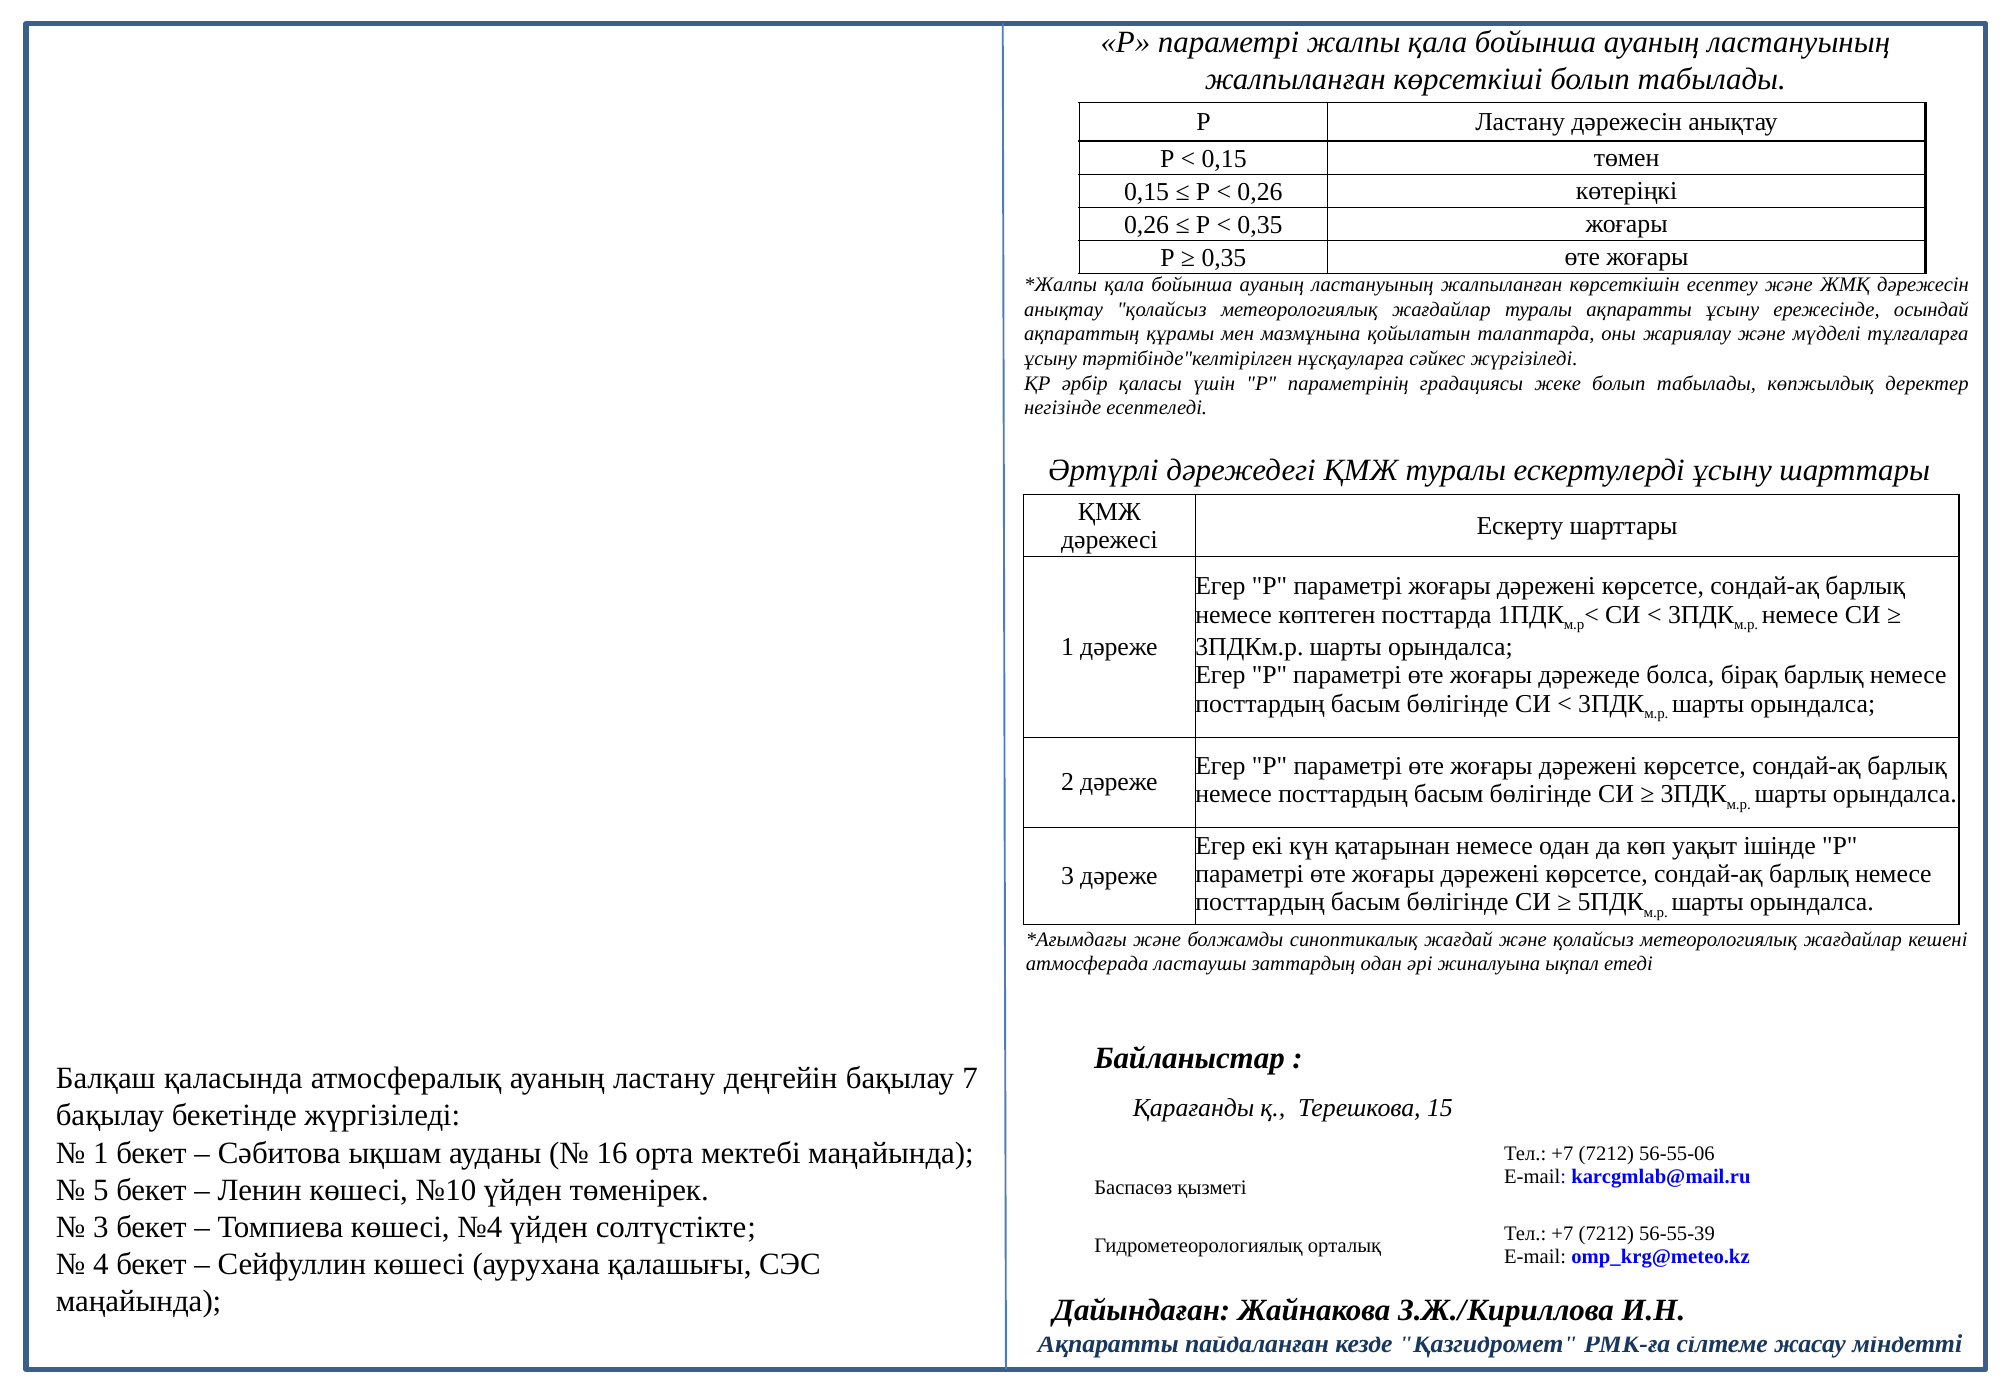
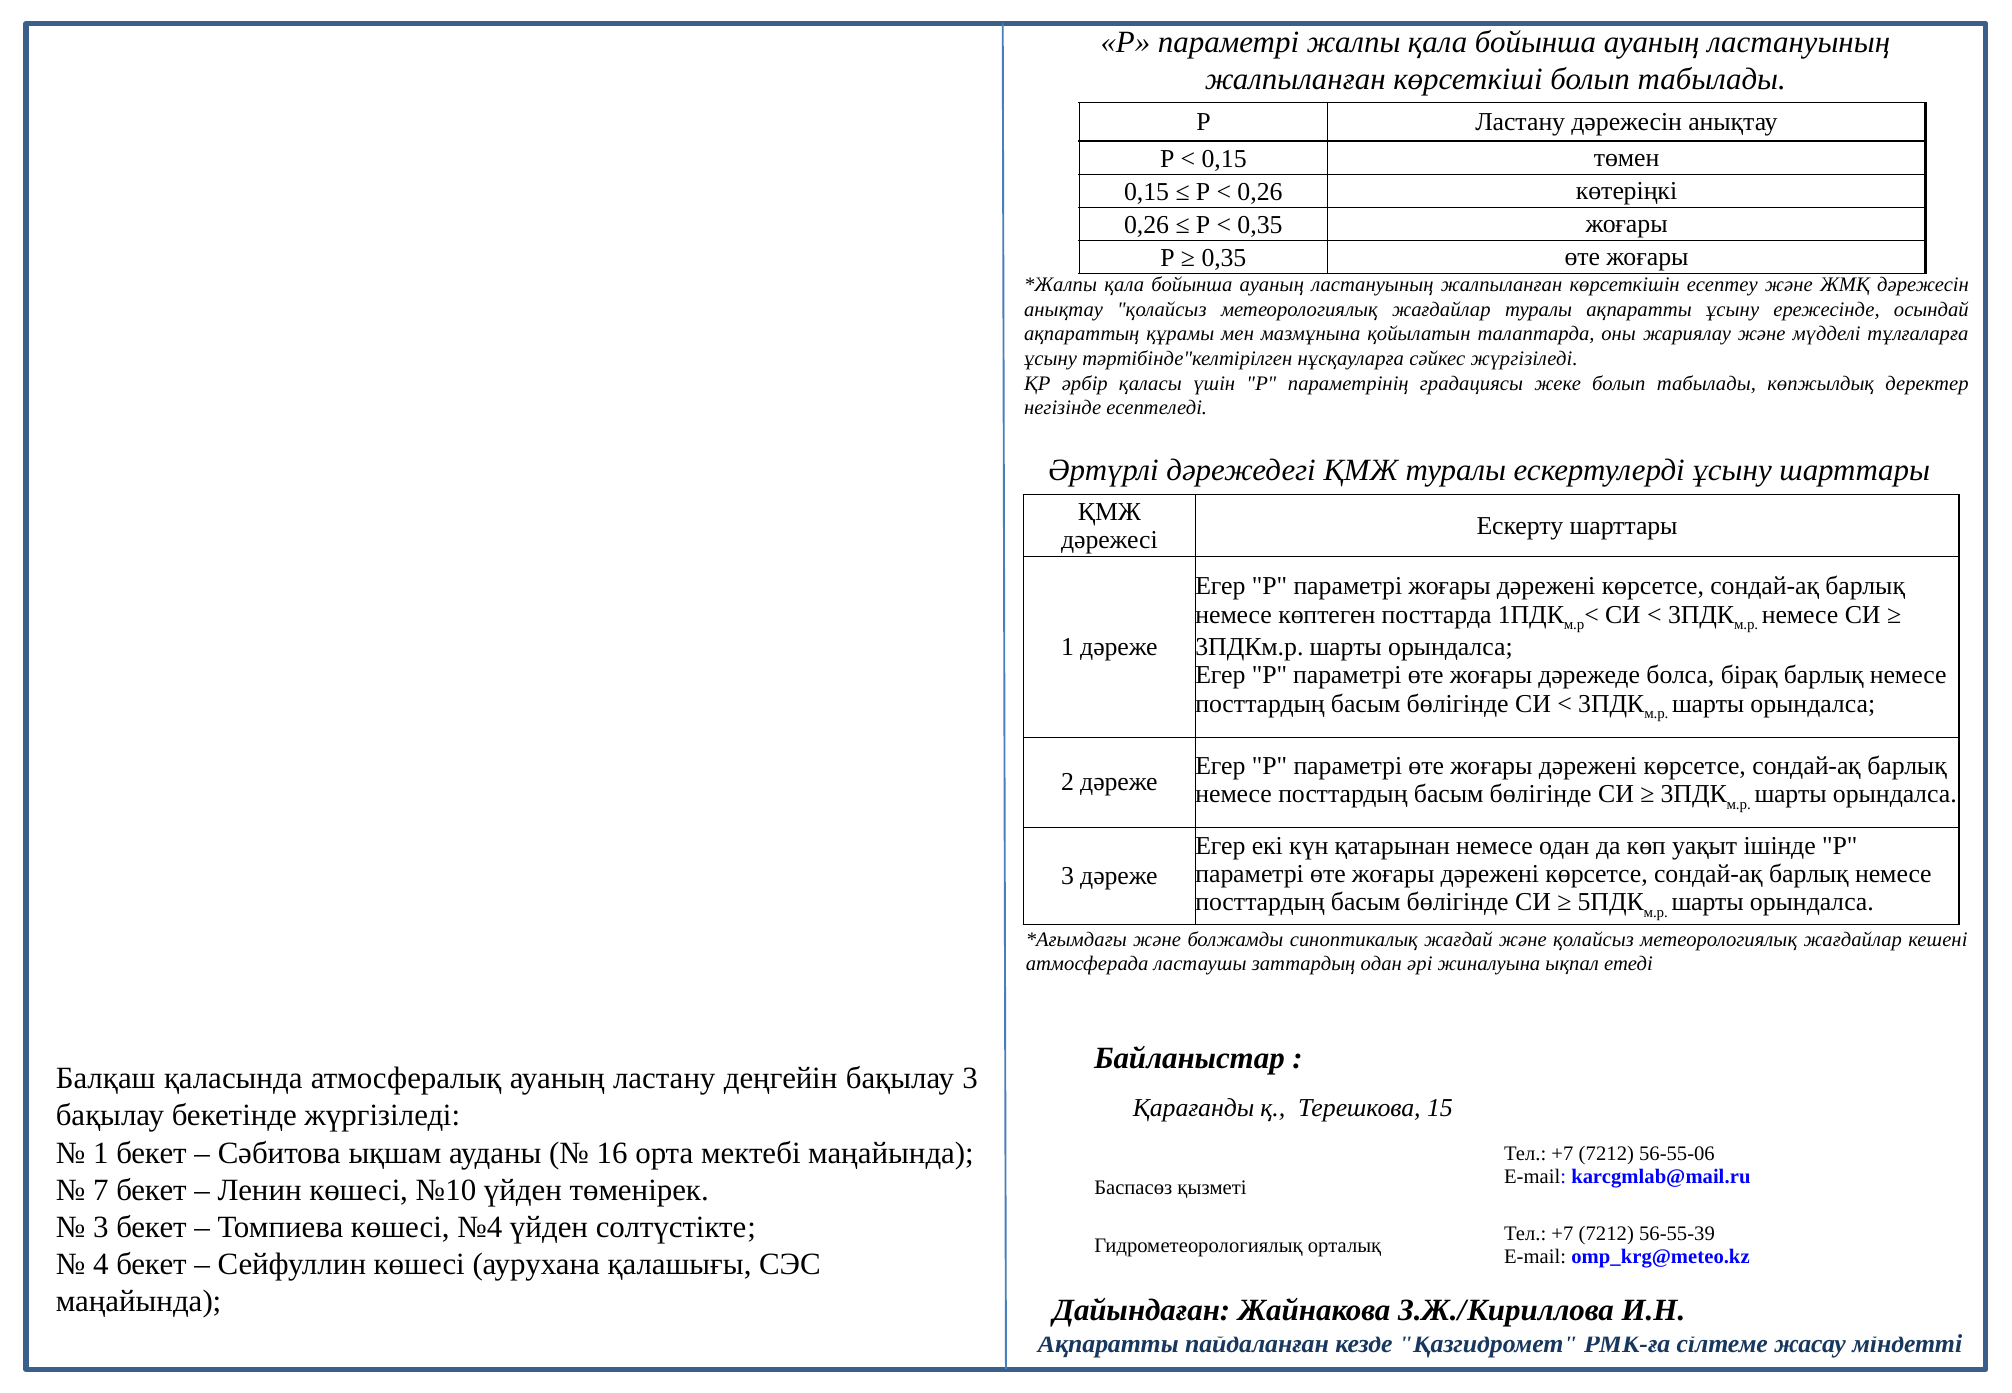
бақылау 7: 7 -> 3
5: 5 -> 7
